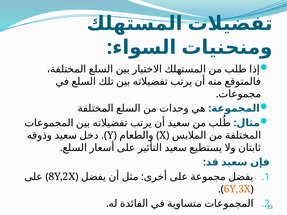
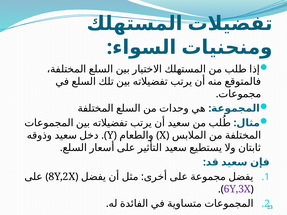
6Y,3X colour: orange -> purple
